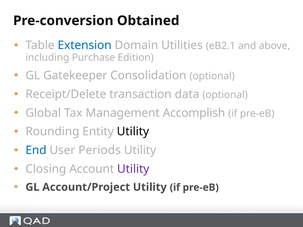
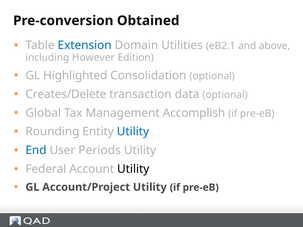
Purchase: Purchase -> However
Gatekeeper: Gatekeeper -> Highlighted
Receipt/Delete: Receipt/Delete -> Creates/Delete
Utility at (133, 132) colour: black -> blue
Closing: Closing -> Federal
Utility at (133, 169) colour: purple -> black
